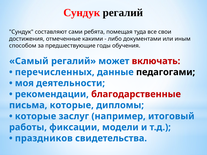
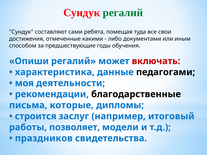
регалий at (123, 13) colour: black -> green
Самый: Самый -> Опиши
перечисленных: перечисленных -> характеристика
благодарственные colour: red -> black
которые at (36, 116): которые -> строится
фиксации: фиксации -> позволяет
